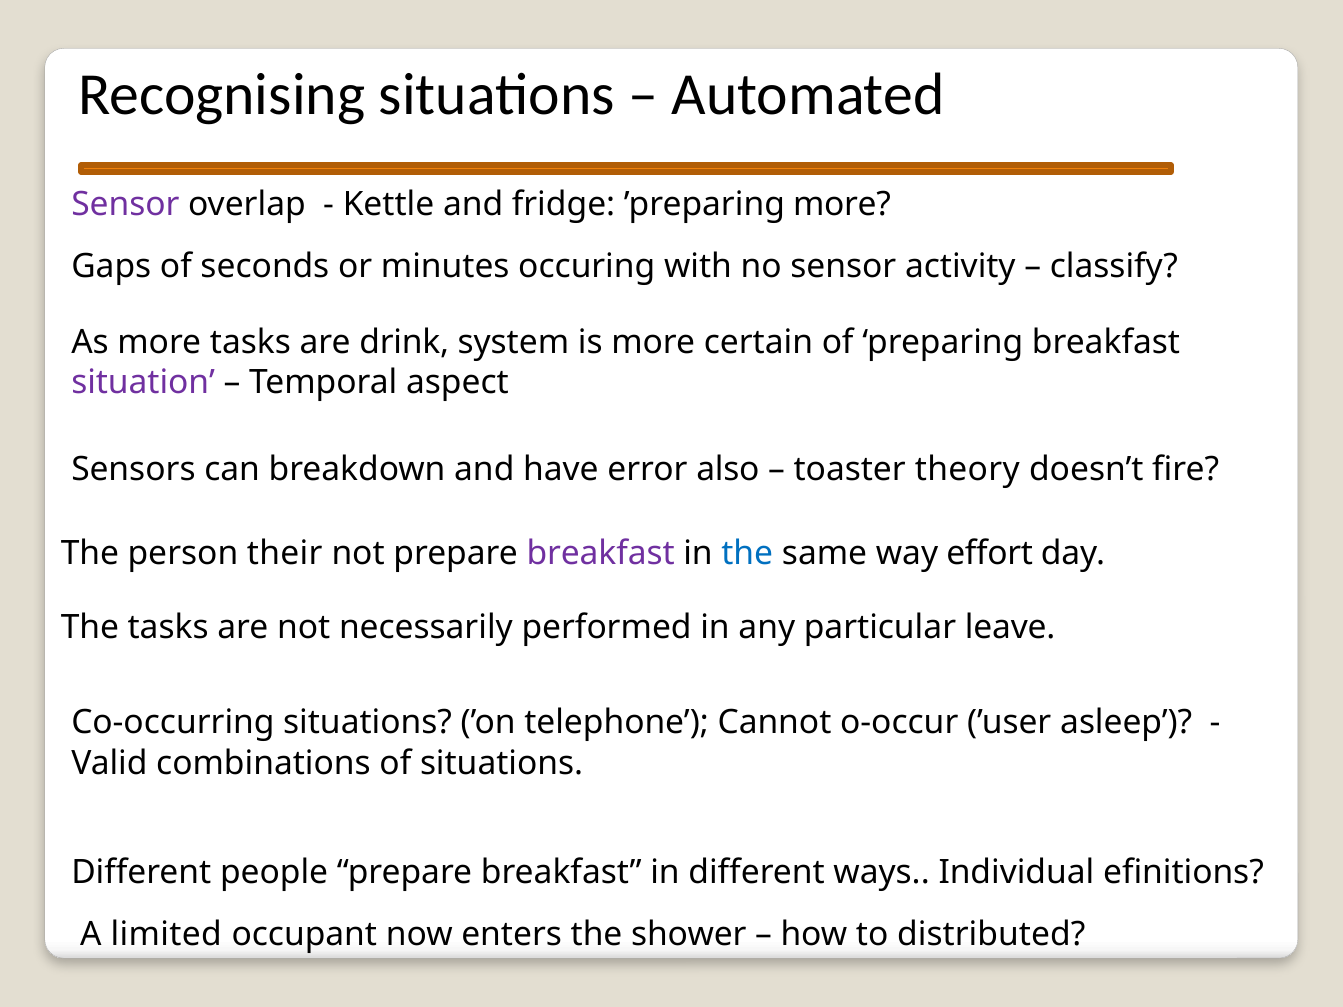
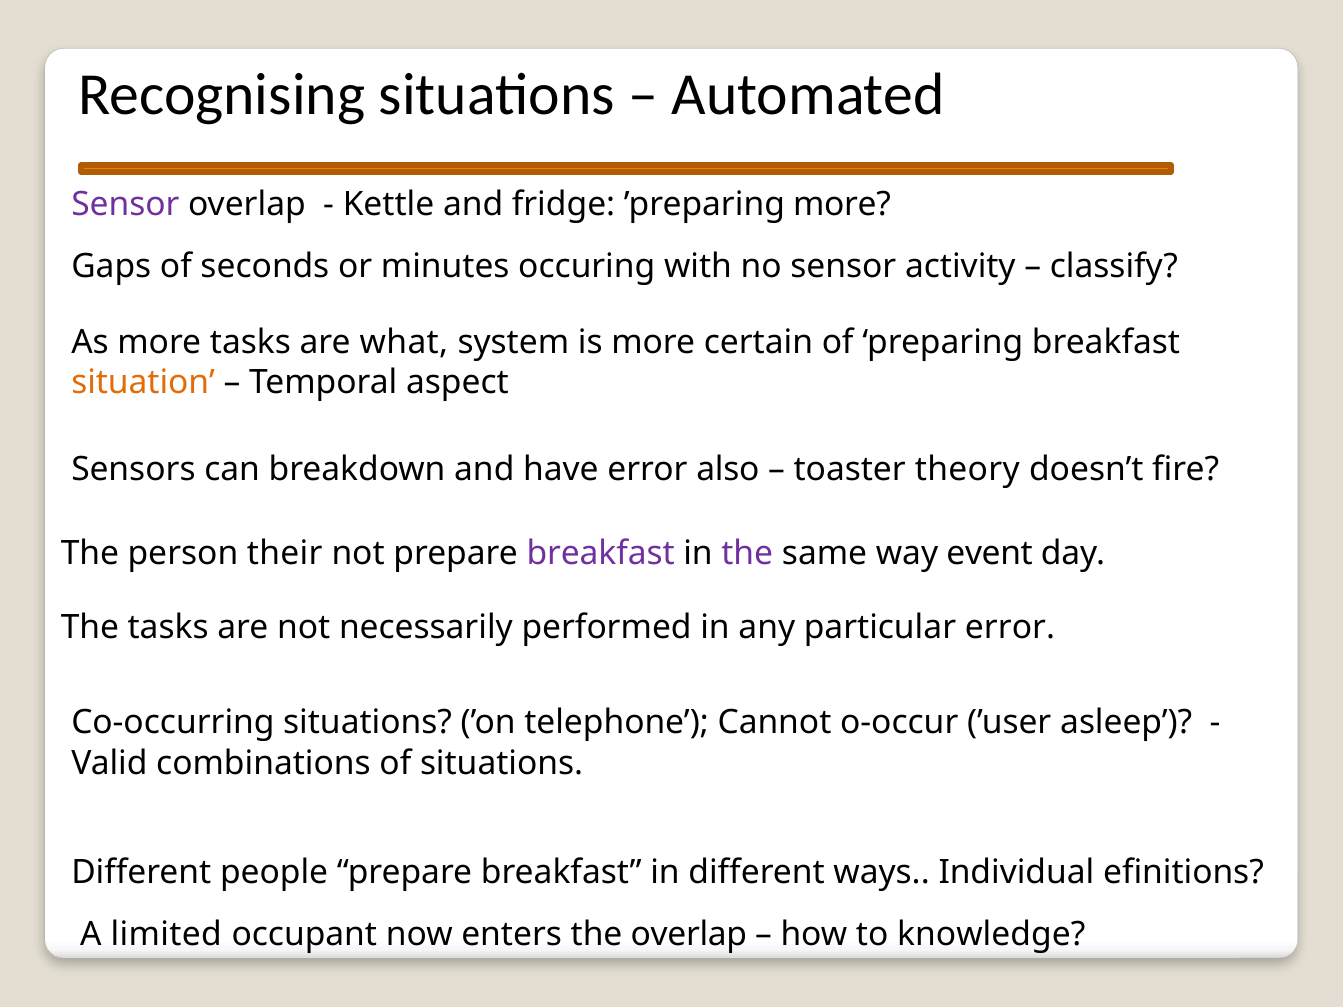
drink: drink -> what
situation colour: purple -> orange
the at (747, 554) colour: blue -> purple
effort: effort -> event
particular leave: leave -> error
the shower: shower -> overlap
distributed: distributed -> knowledge
